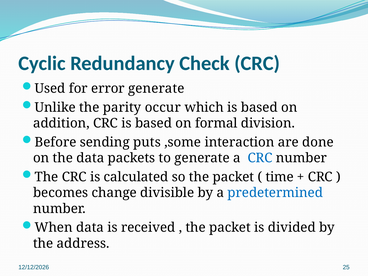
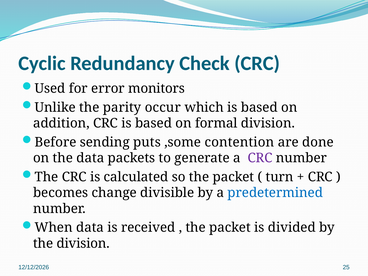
error generate: generate -> monitors
interaction: interaction -> contention
CRC at (260, 158) colour: blue -> purple
time: time -> turn
the address: address -> division
